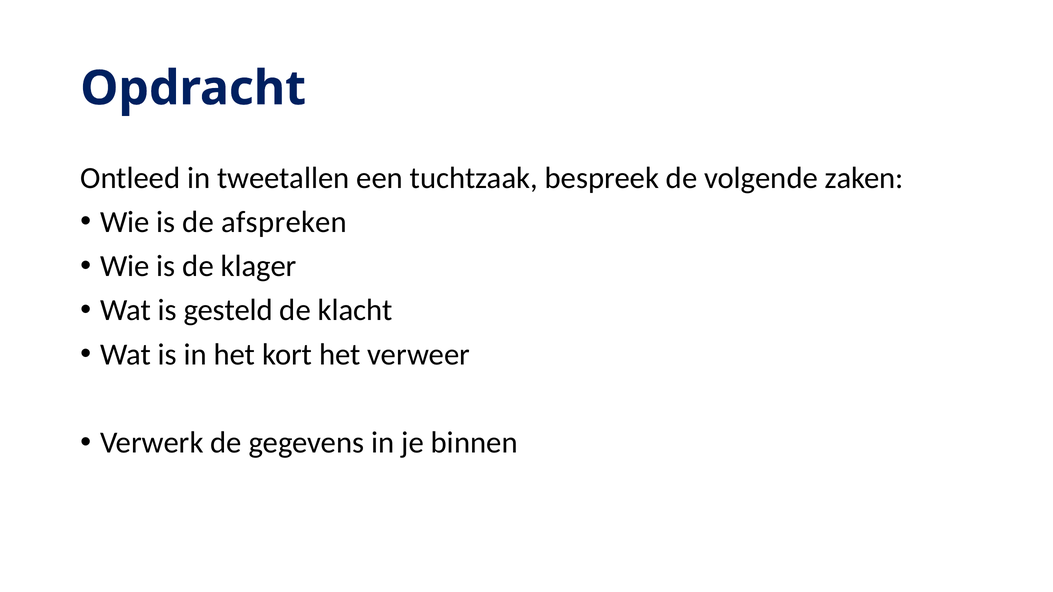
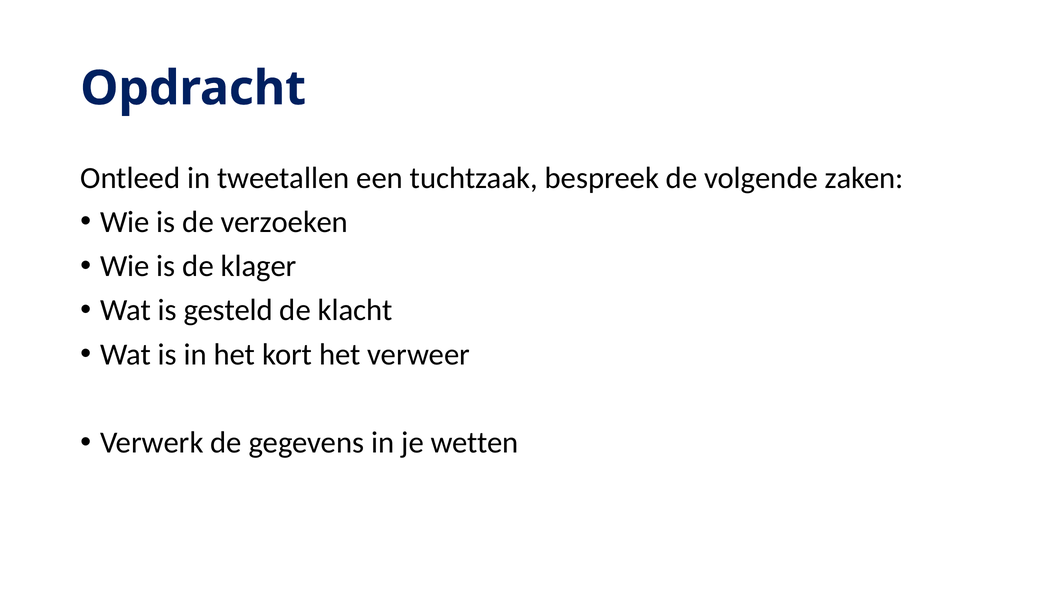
afspreken: afspreken -> verzoeken
binnen: binnen -> wetten
